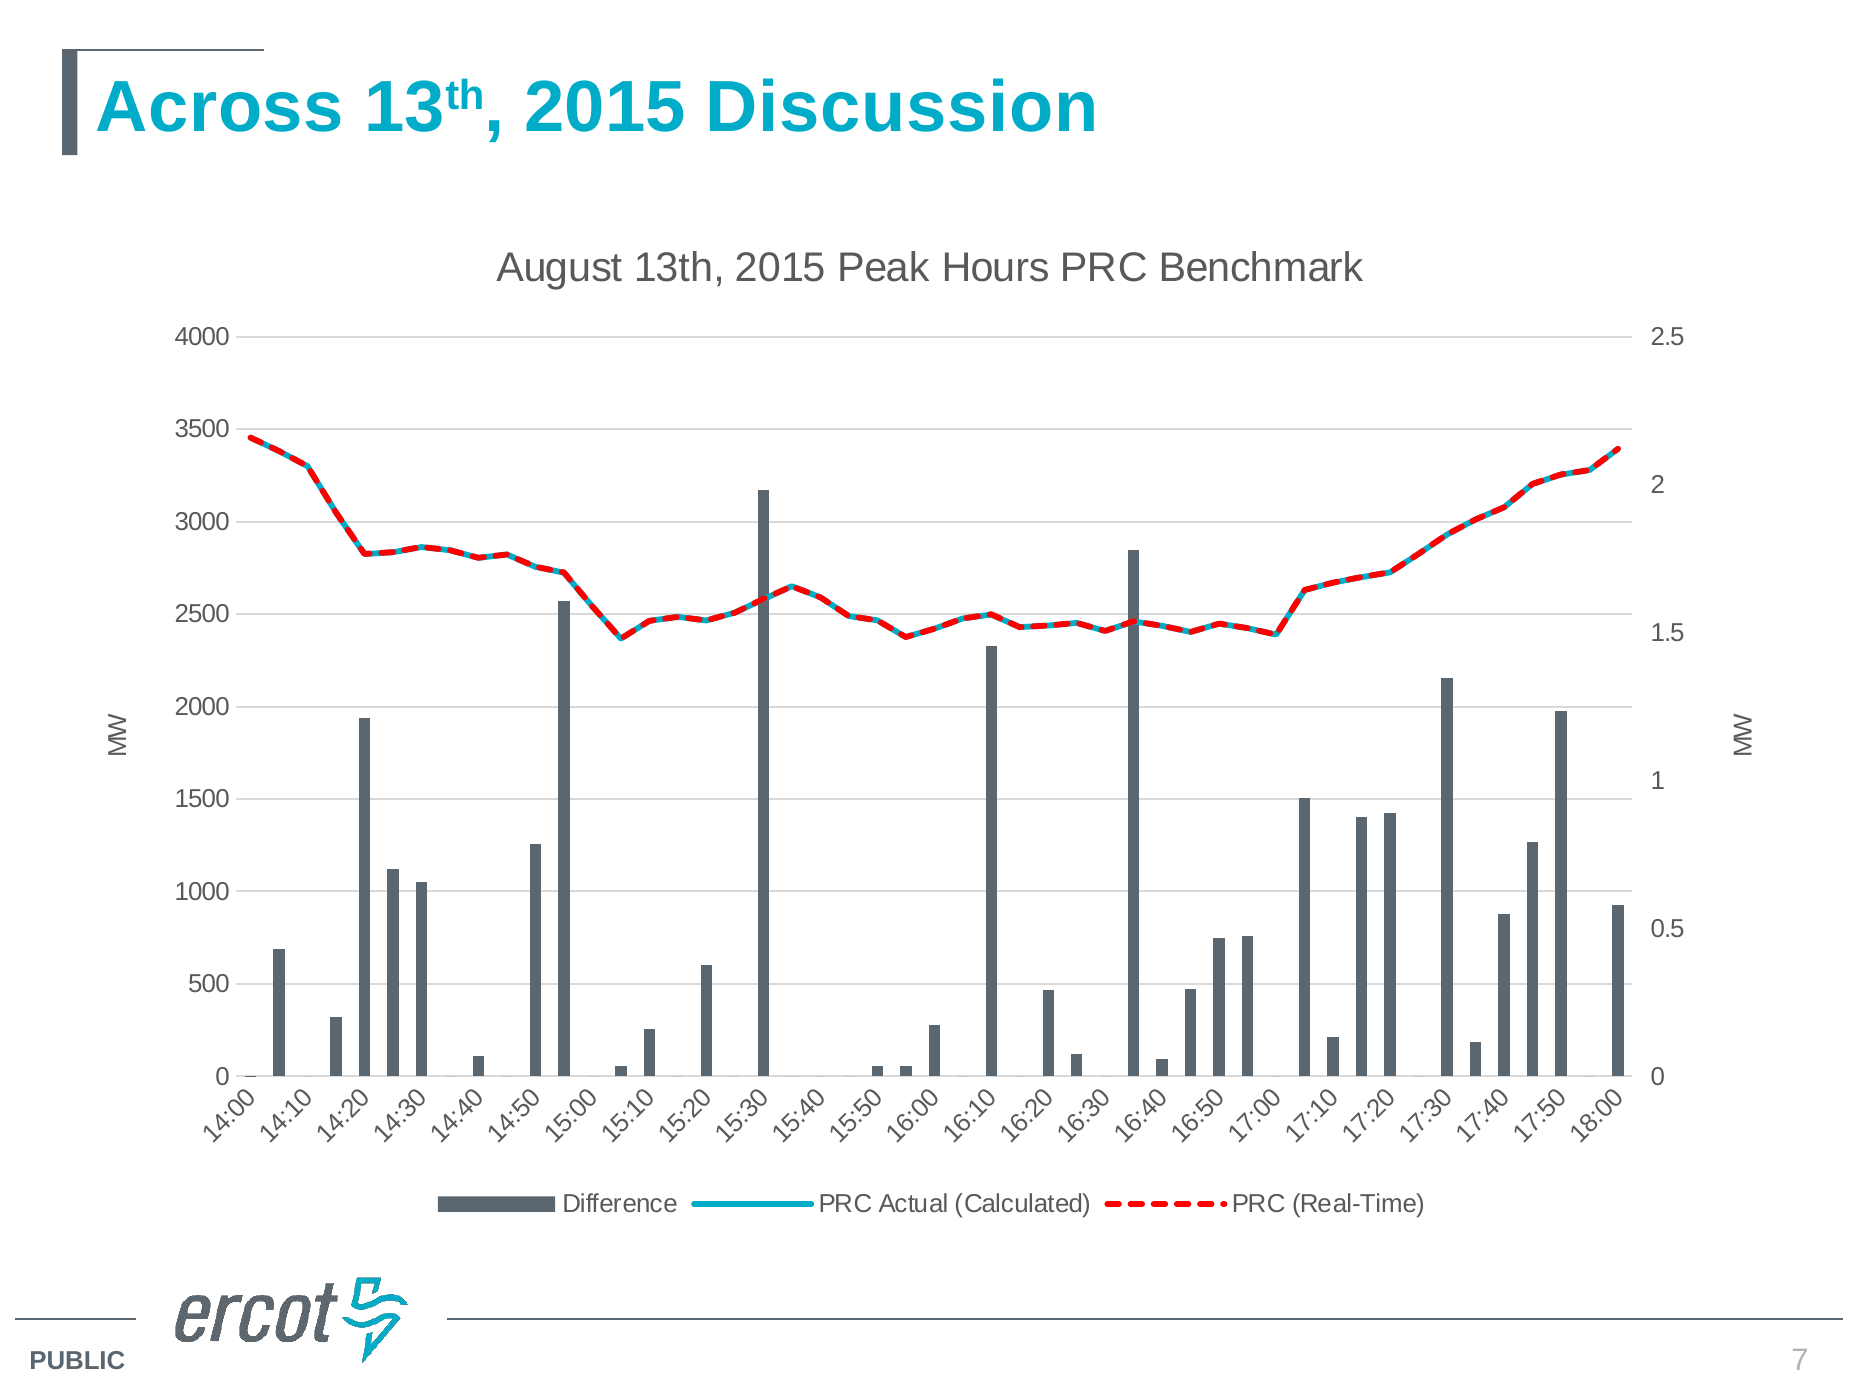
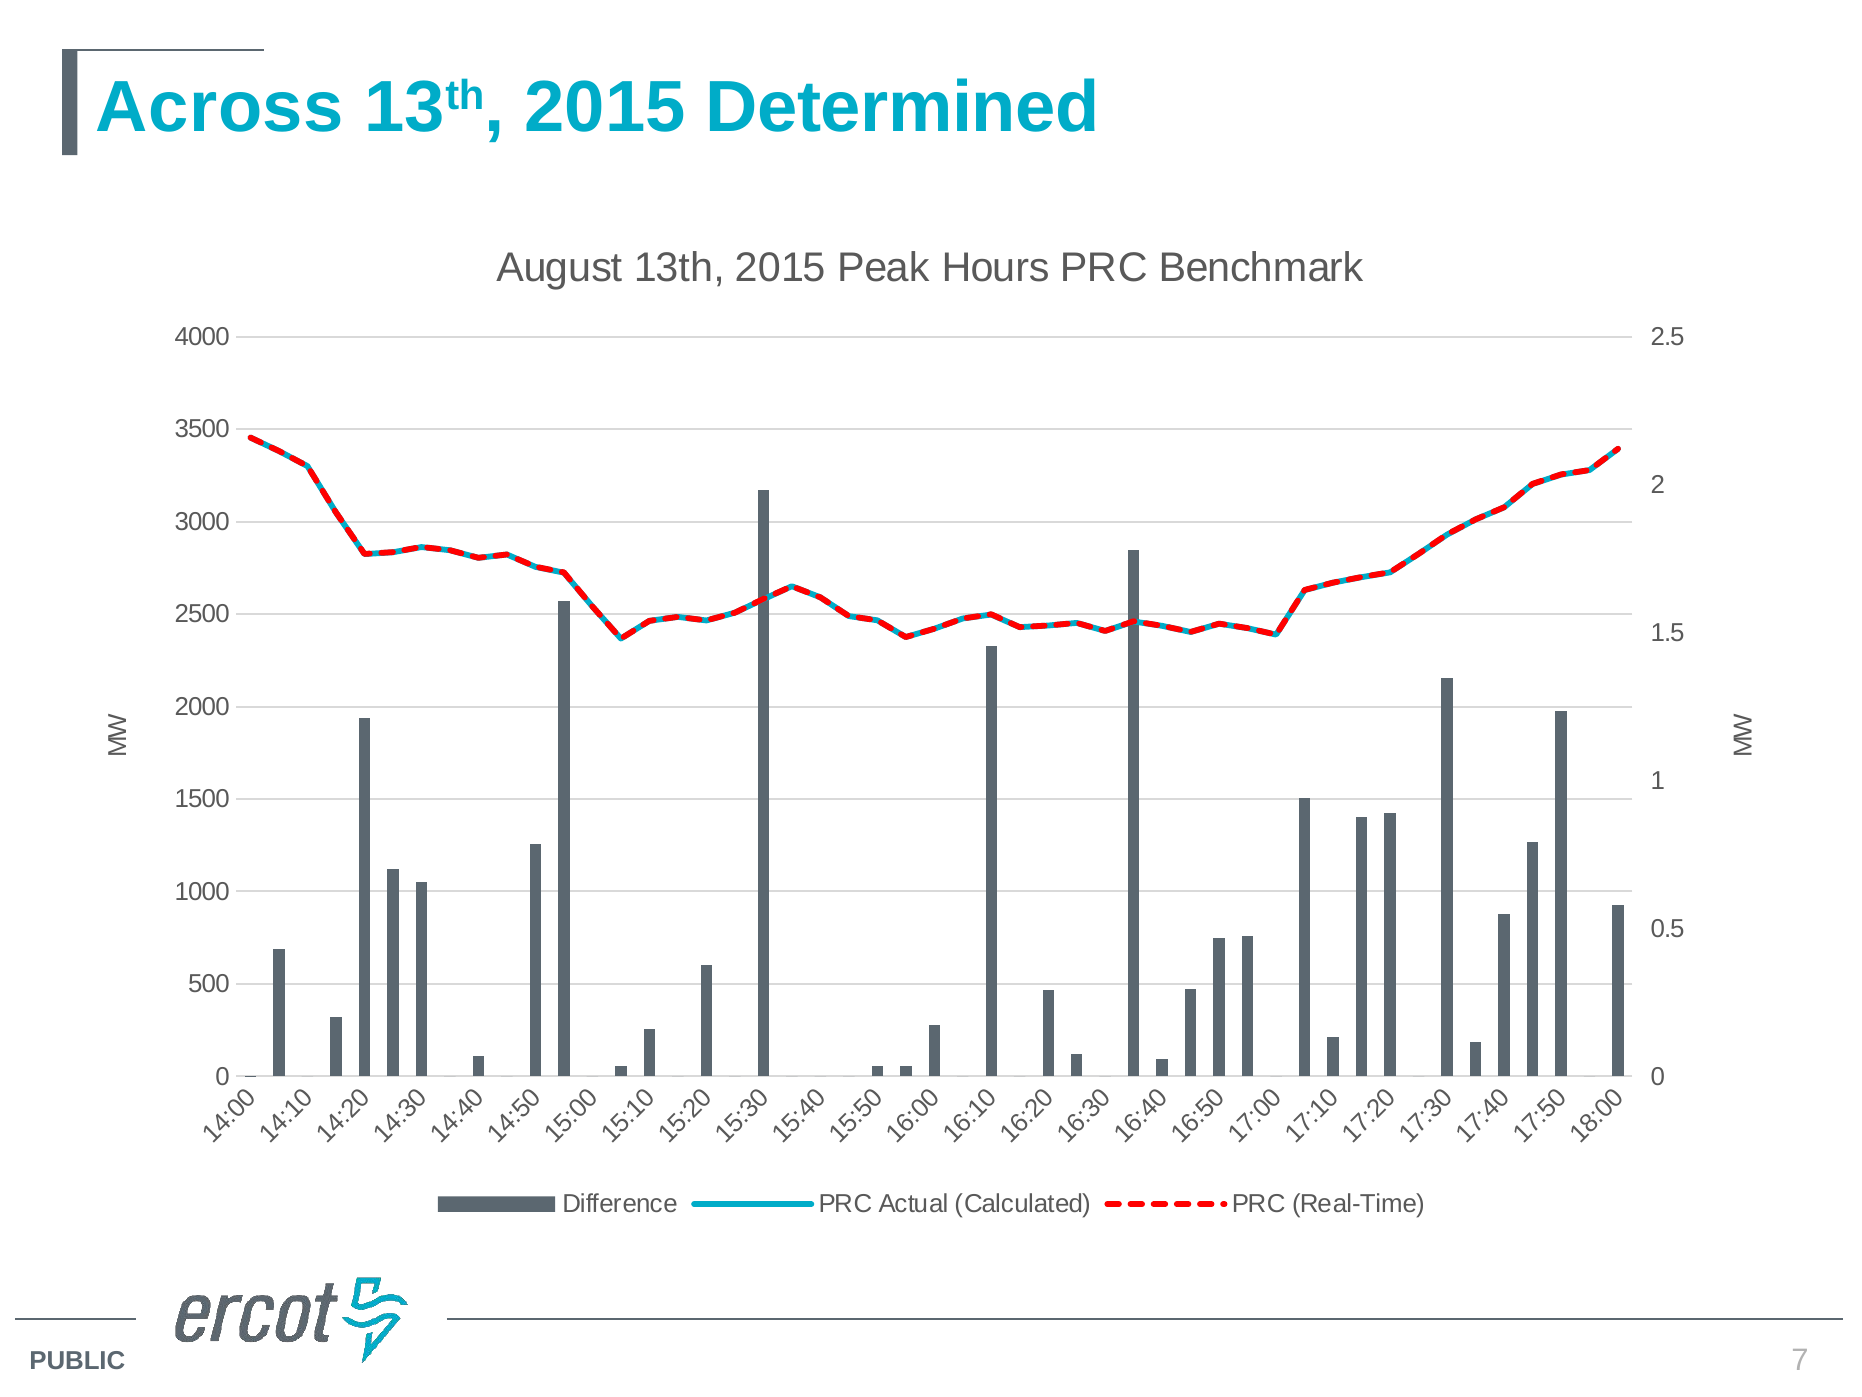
Discussion: Discussion -> Determined
